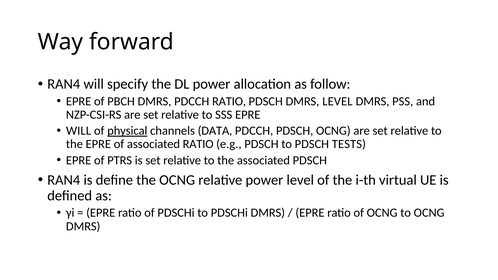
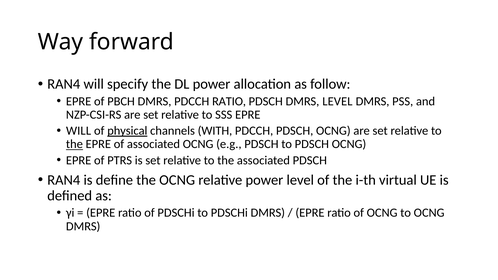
DATA: DATA -> WITH
the at (74, 144) underline: none -> present
associated RATIO: RATIO -> OCNG
to PDSCH TESTS: TESTS -> OCNG
